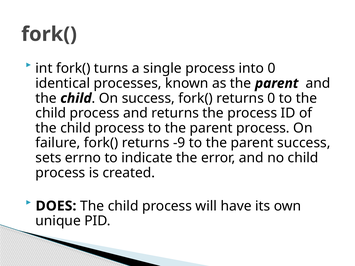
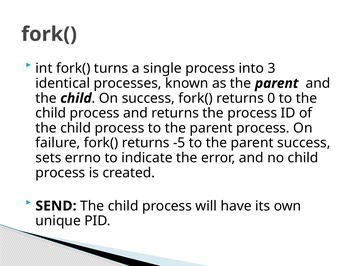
into 0: 0 -> 3
-9: -9 -> -5
DOES: DOES -> SEND
